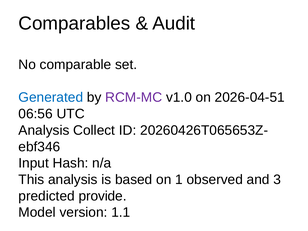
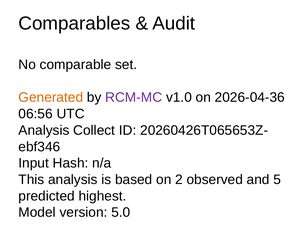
Generated colour: blue -> orange
2026-04-51: 2026-04-51 -> 2026-04-36
1: 1 -> 2
3: 3 -> 5
provide: provide -> highest
1.1: 1.1 -> 5.0
